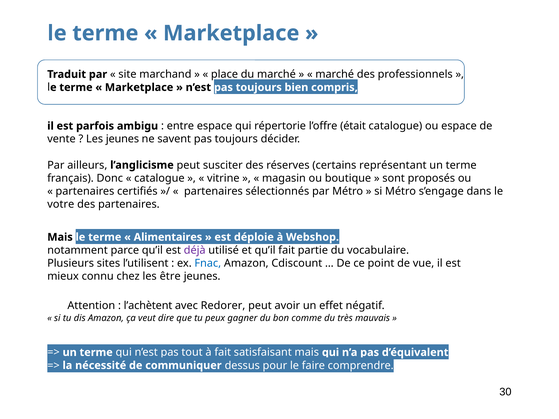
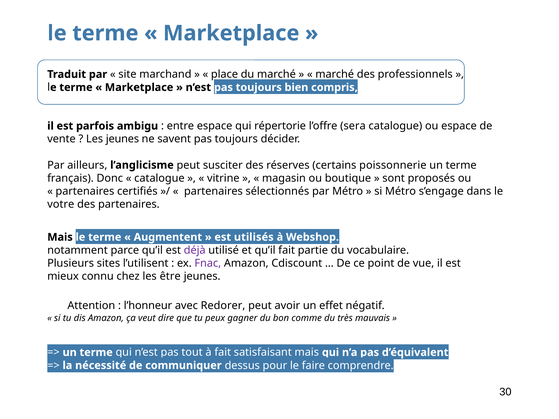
était: était -> sera
représentant: représentant -> poissonnerie
Alimentaires: Alimentaires -> Augmentent
déploie: déploie -> utilisés
Fnac colour: blue -> purple
l’achètent: l’achètent -> l’honneur
